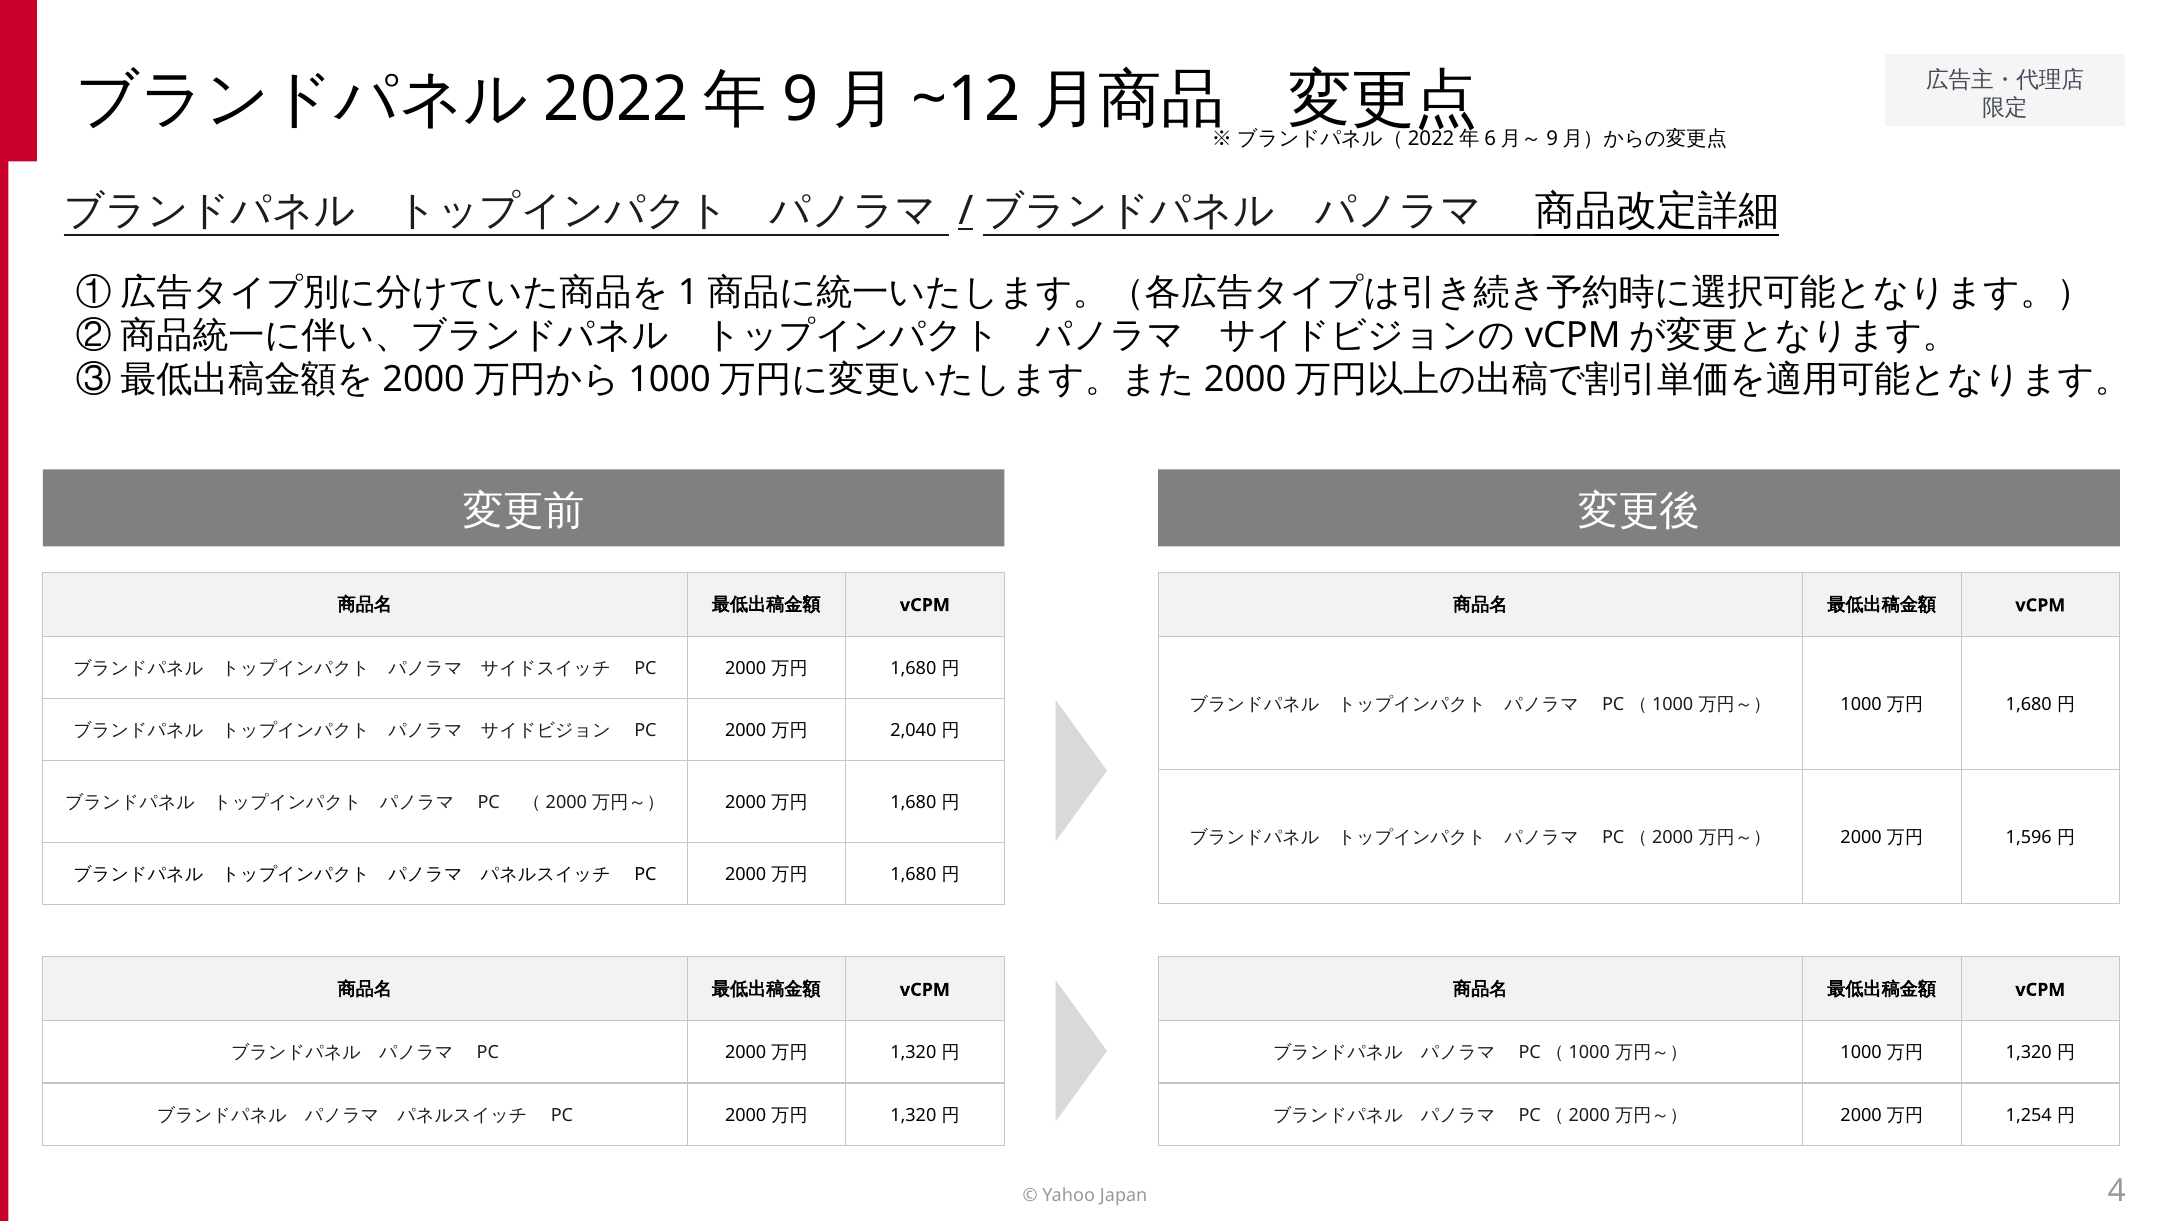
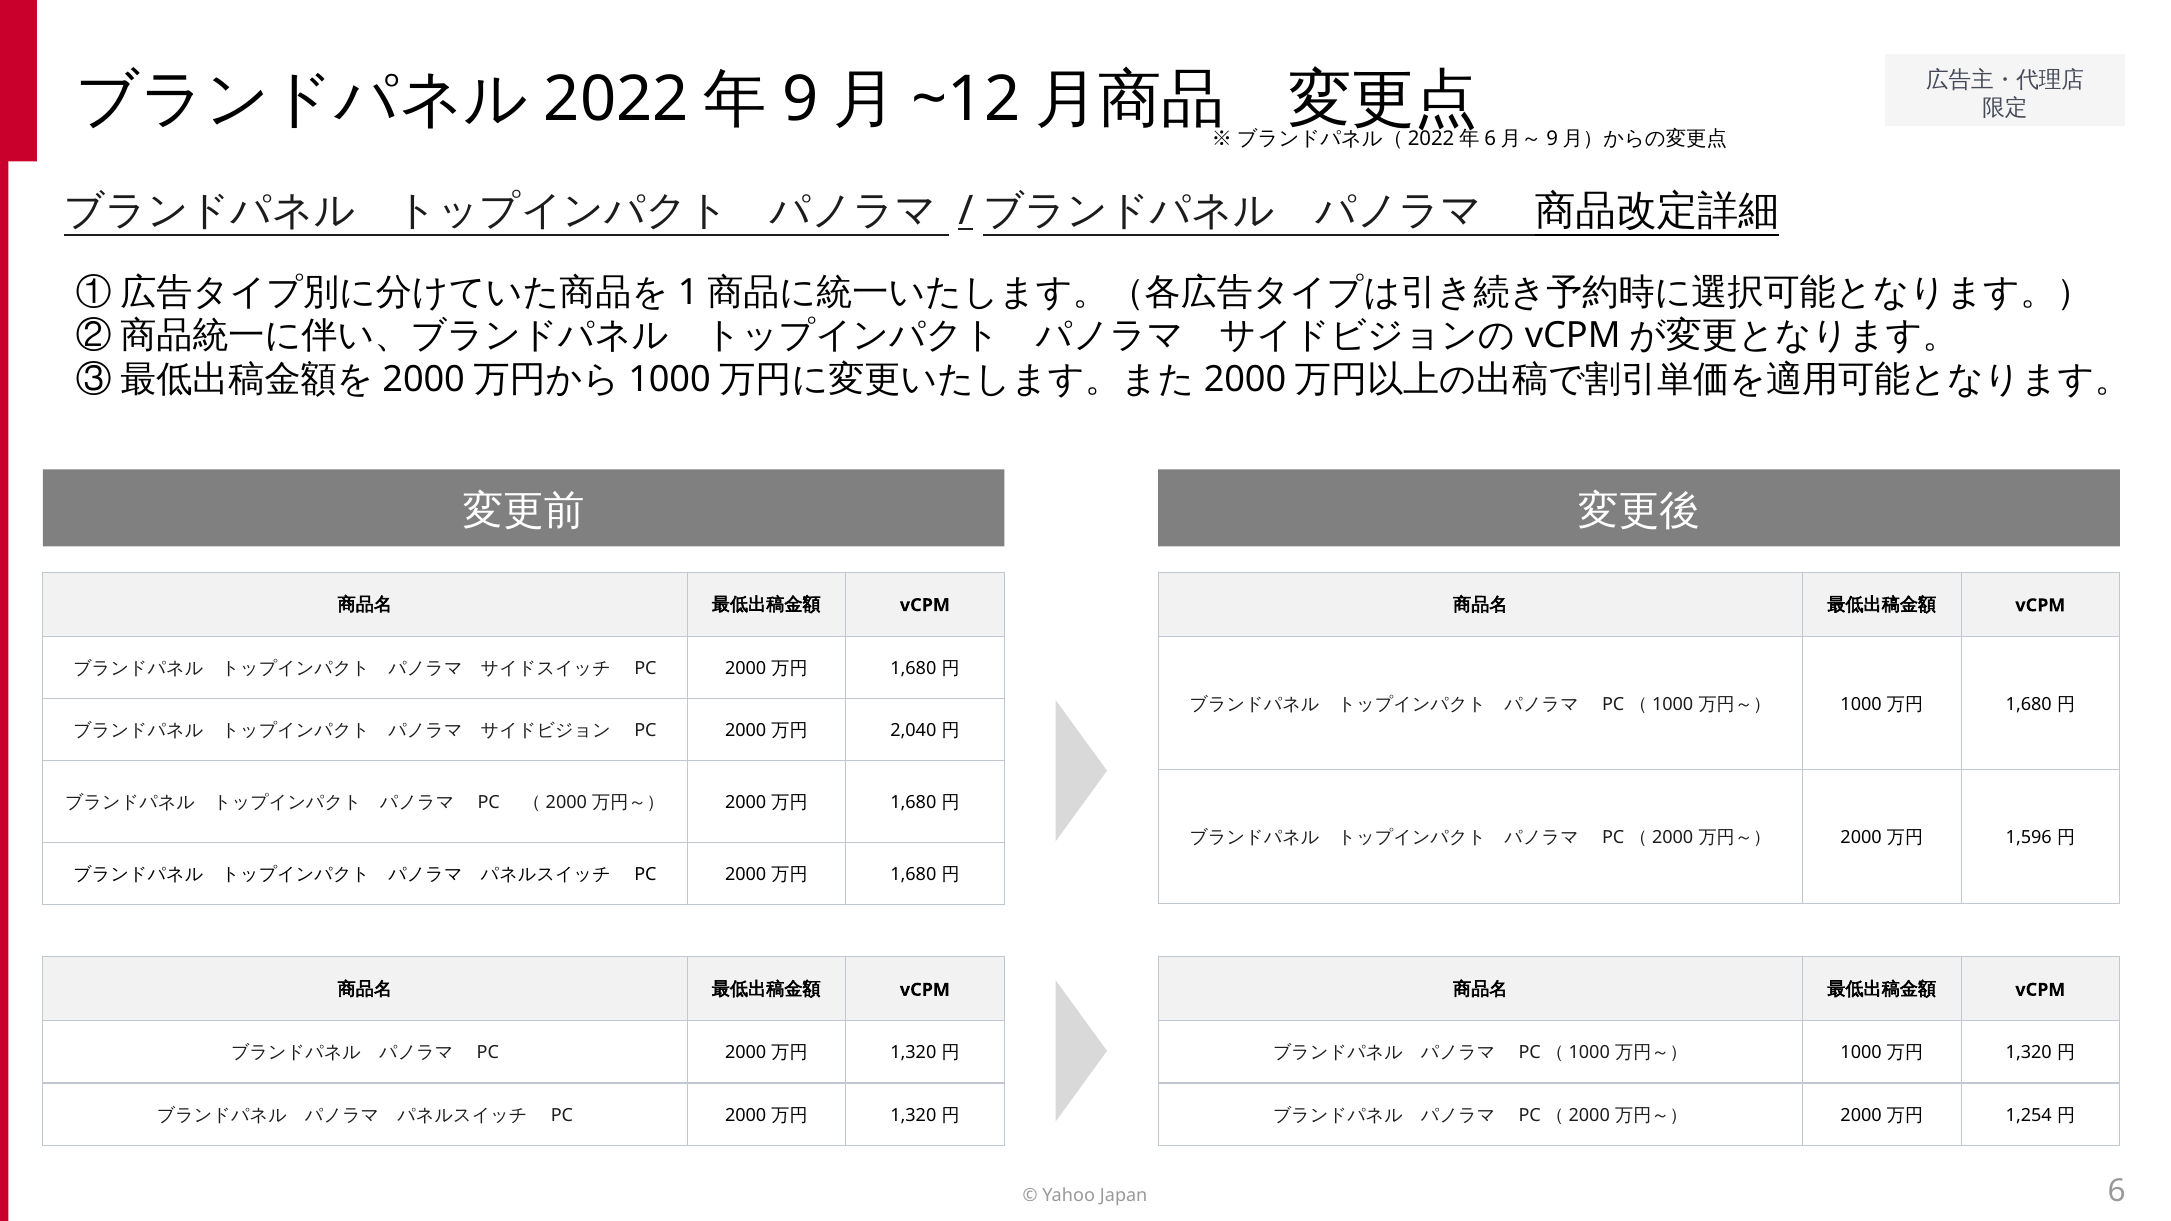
4: 4 -> 6
